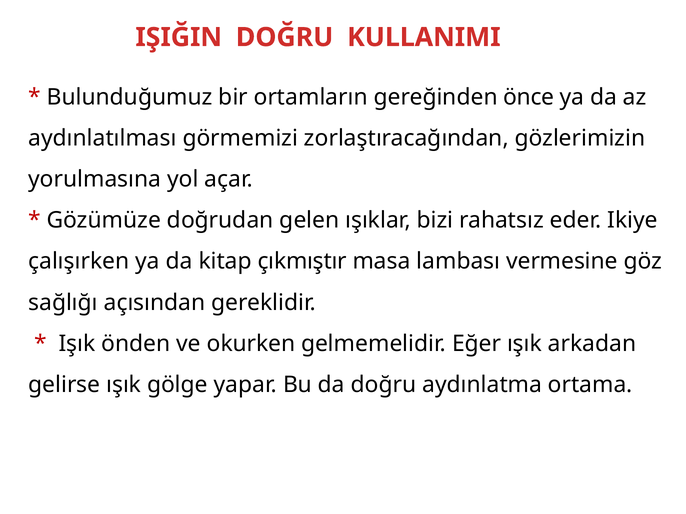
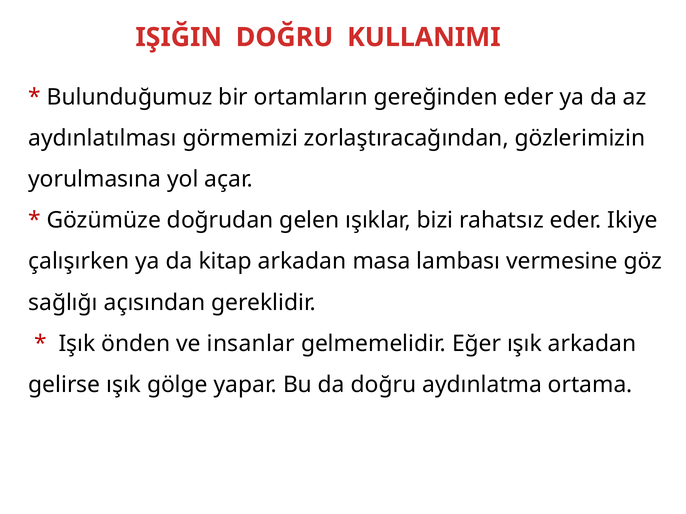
gereğinden önce: önce -> eder
kitap çıkmıştır: çıkmıştır -> arkadan
okurken: okurken -> insanlar
